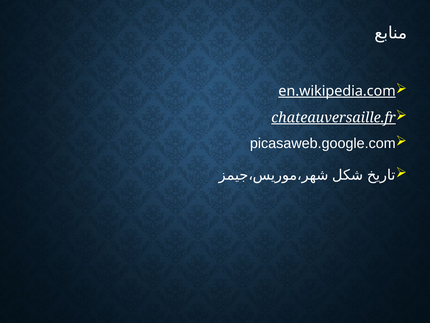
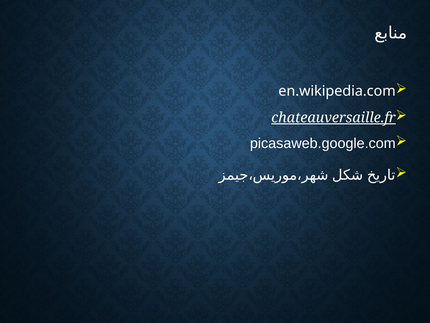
en.wikipedia.com underline: present -> none
